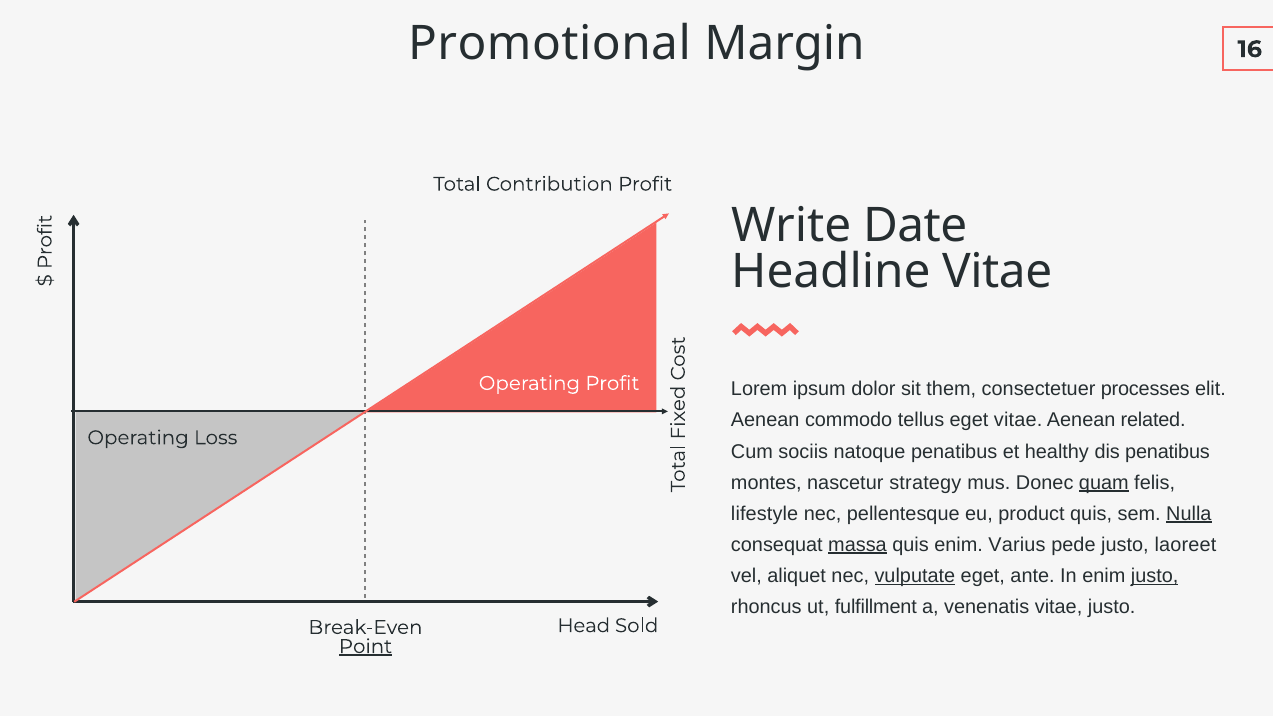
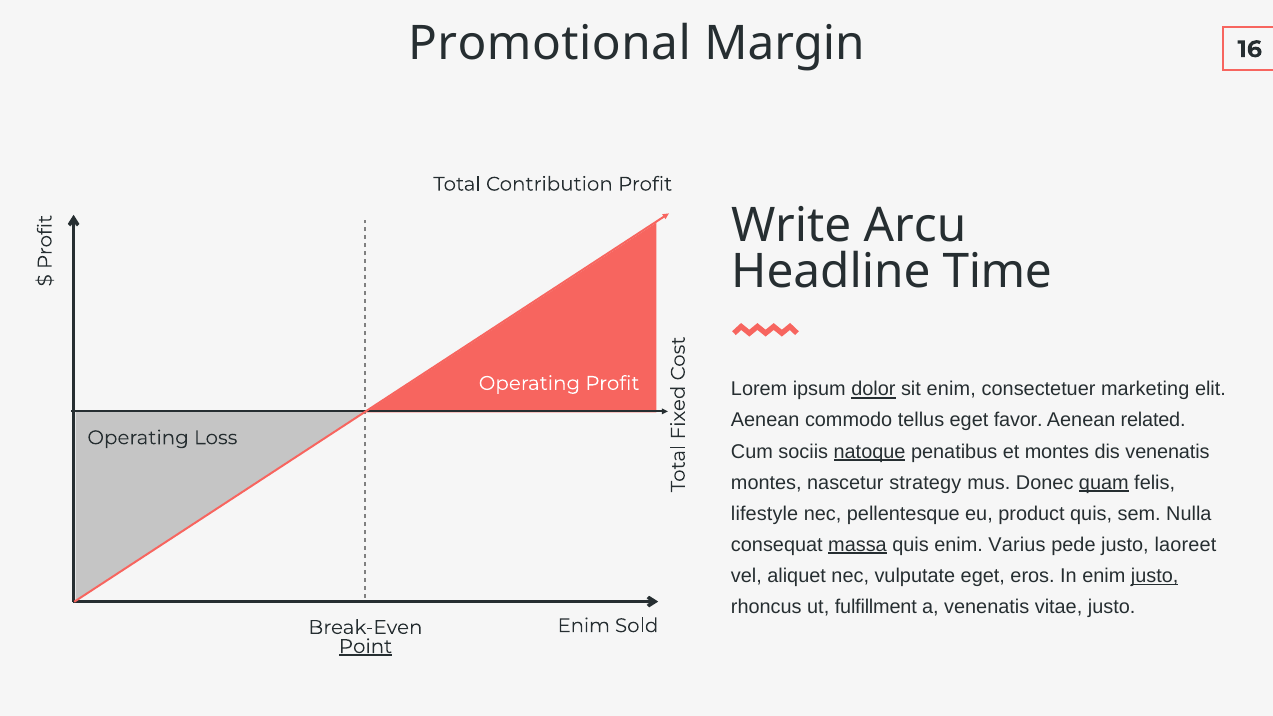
Date: Date -> Arcu
Headline Vitae: Vitae -> Time
dolor underline: none -> present
sit them: them -> enim
processes: processes -> marketing
eget vitae: vitae -> favor
natoque underline: none -> present
et healthy: healthy -> montes
dis penatibus: penatibus -> venenatis
Nulla underline: present -> none
vulputate underline: present -> none
ante: ante -> eros
Head at (584, 626): Head -> Enim
